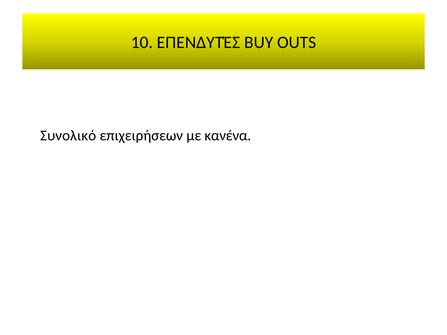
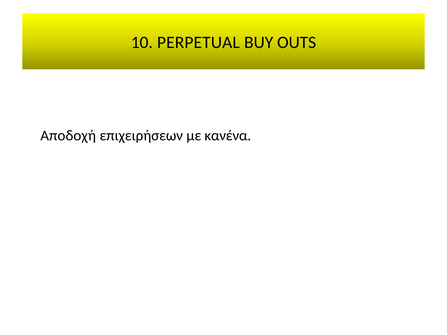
ΕΠΕΝΔΥΤΈΣ: ΕΠΕΝΔΥΤΈΣ -> PERPETUAL
Συνολικό: Συνολικό -> Αποδοχή
